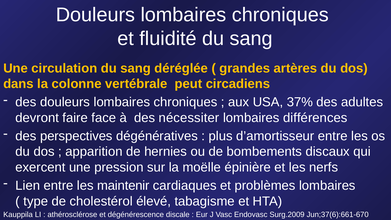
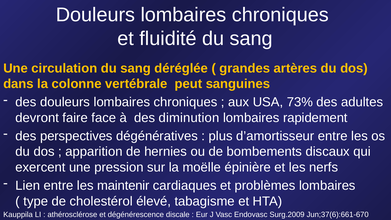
circadiens: circadiens -> sanguines
37%: 37% -> 73%
nécessiter: nécessiter -> diminution
différences: différences -> rapidement
